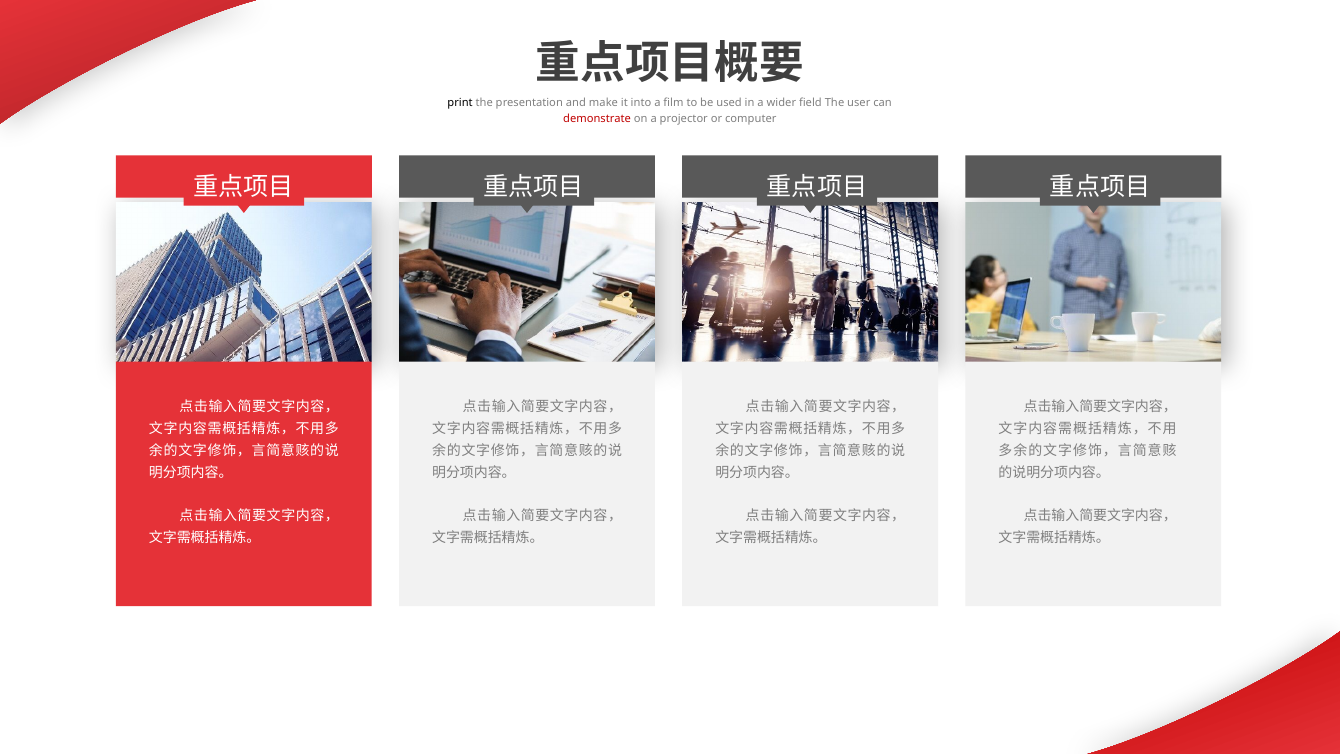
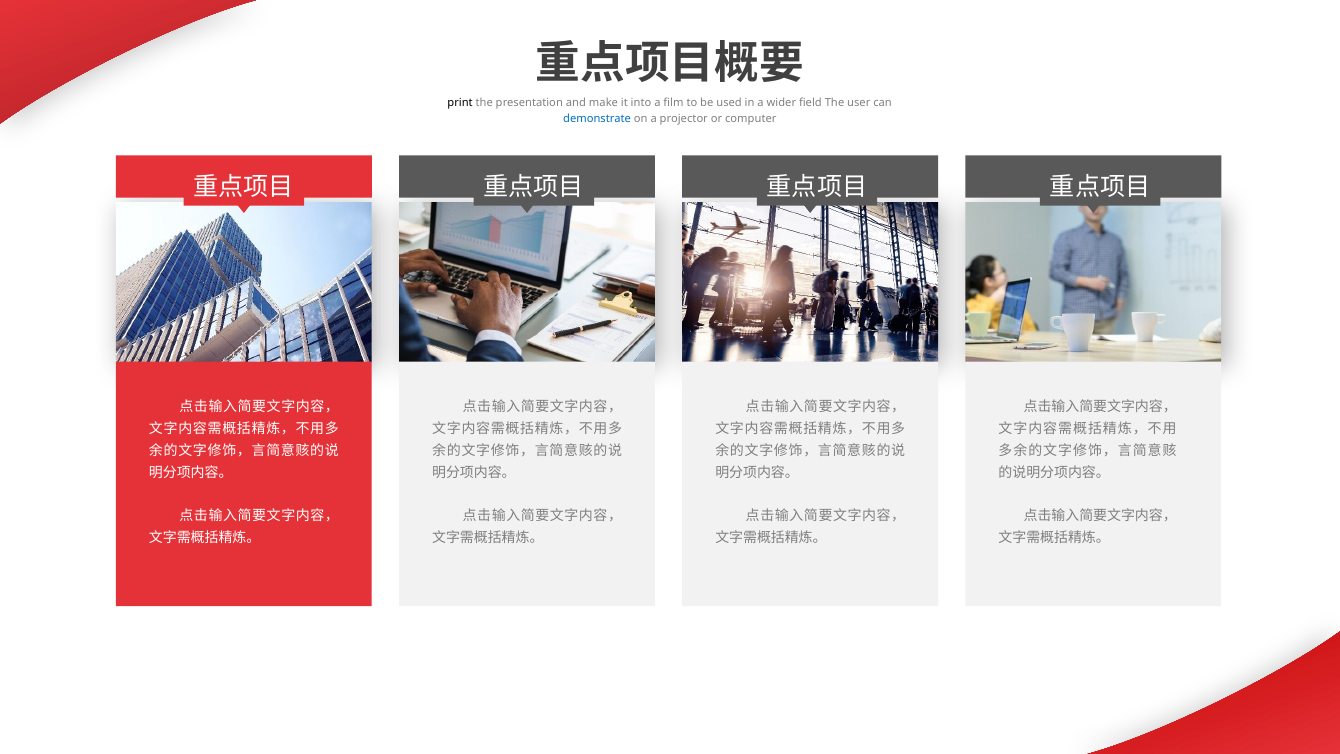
demonstrate colour: red -> blue
